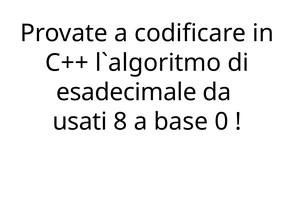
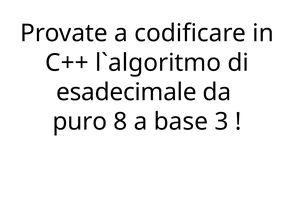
usati: usati -> puro
0: 0 -> 3
